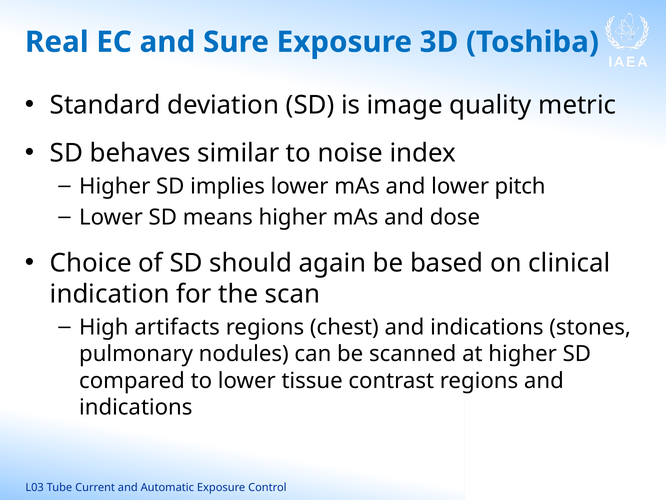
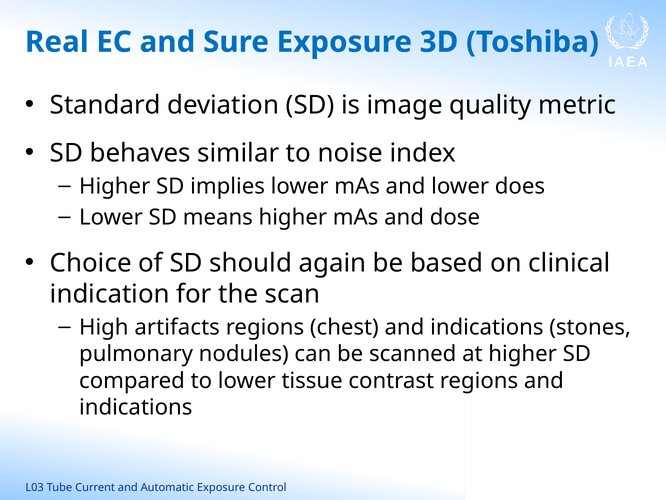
pitch: pitch -> does
